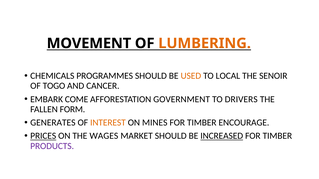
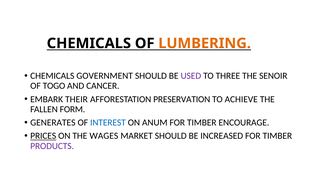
MOVEMENT at (89, 43): MOVEMENT -> CHEMICALS
PROGRAMMES: PROGRAMMES -> GOVERNMENT
USED colour: orange -> purple
LOCAL: LOCAL -> THREE
COME: COME -> THEIR
GOVERNMENT: GOVERNMENT -> PRESERVATION
DRIVERS: DRIVERS -> ACHIEVE
INTEREST colour: orange -> blue
MINES: MINES -> ANUM
INCREASED underline: present -> none
